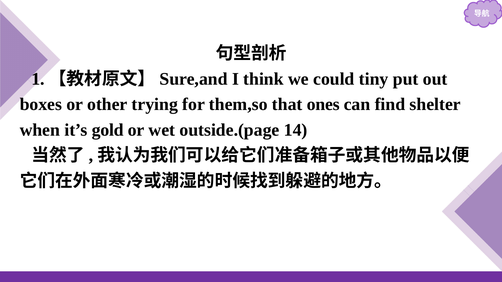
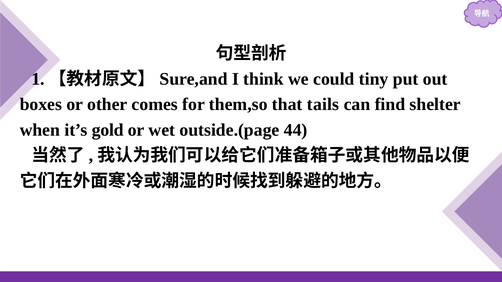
trying: trying -> comes
ones: ones -> tails
14: 14 -> 44
